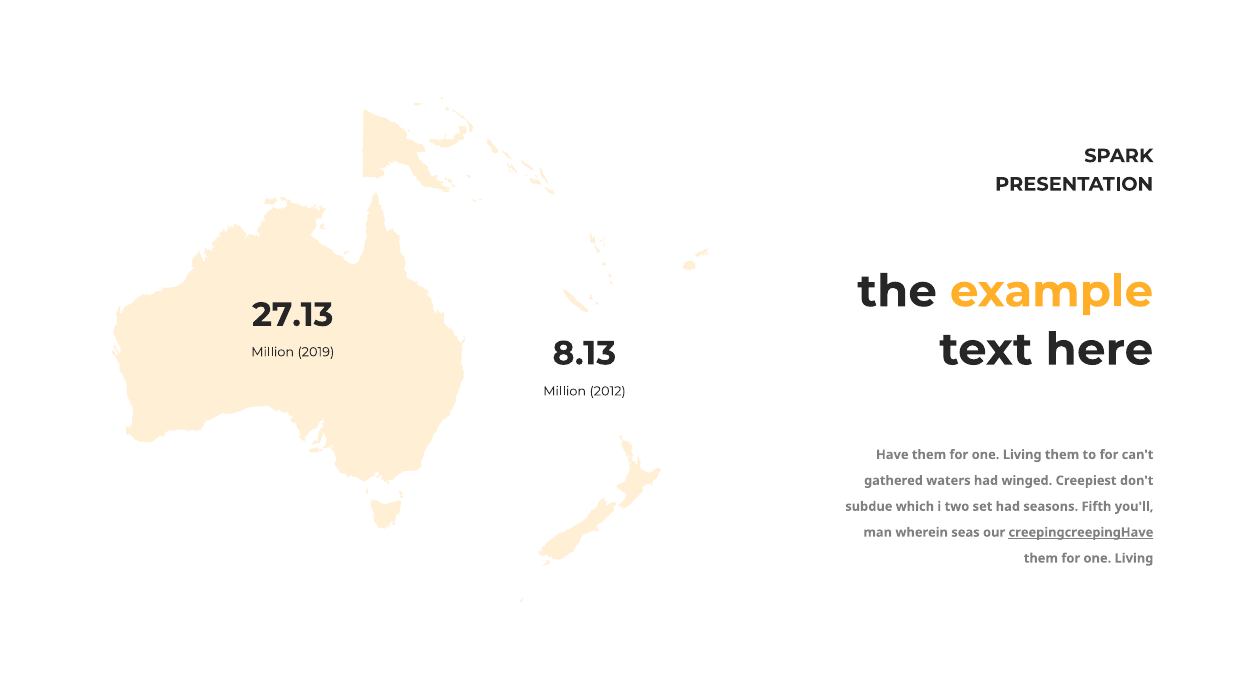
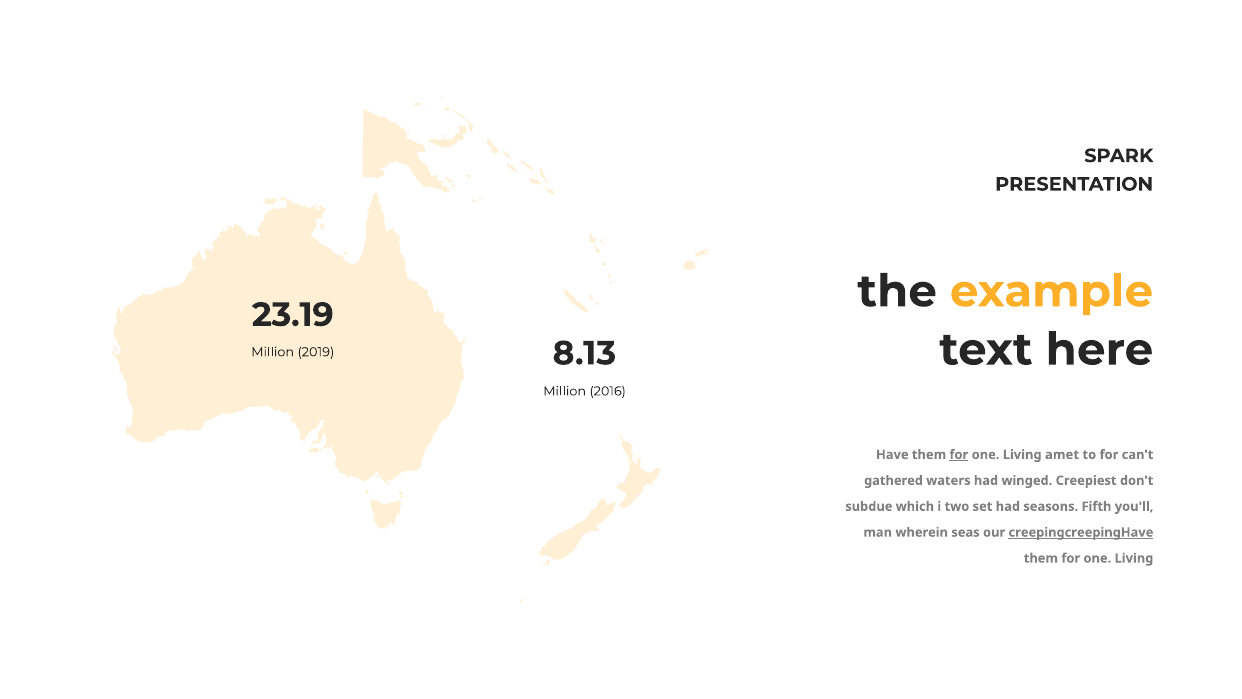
27.13: 27.13 -> 23.19
2012: 2012 -> 2016
for at (959, 454) underline: none -> present
Living them: them -> amet
